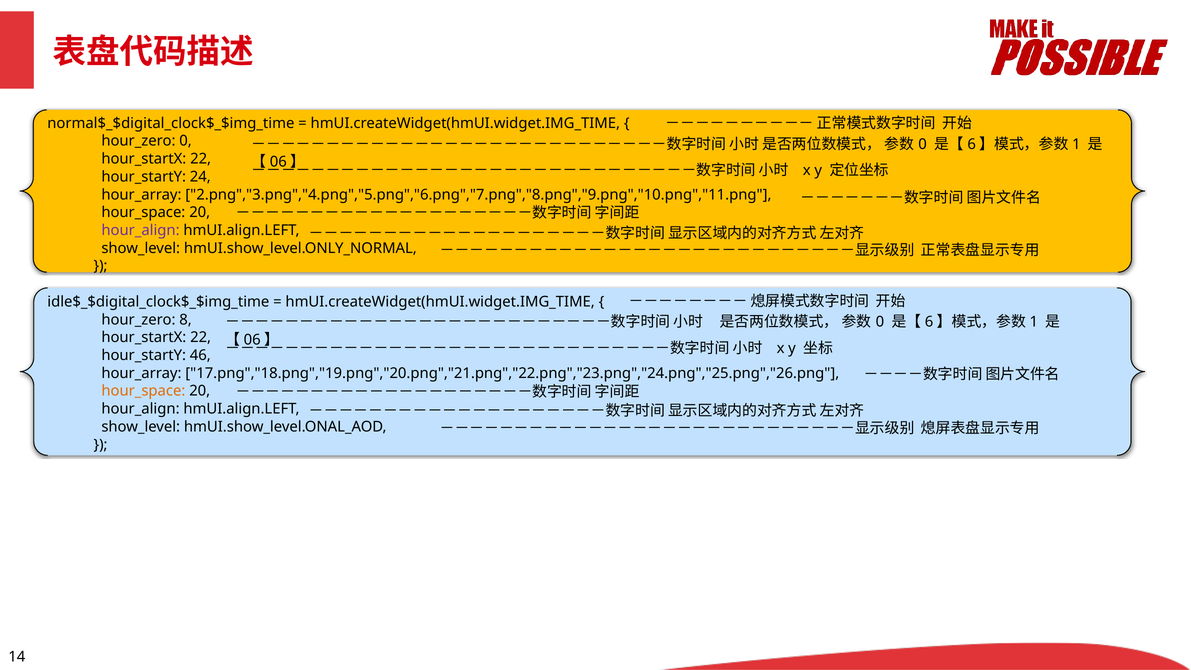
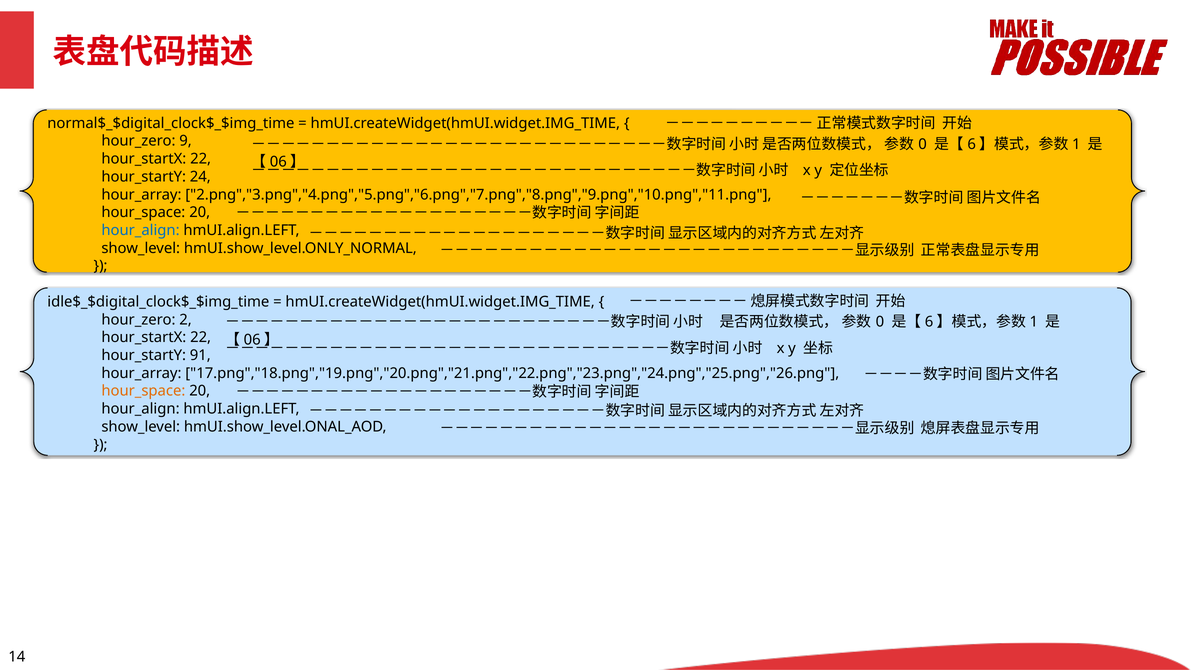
hour_zero 0: 0 -> 9
hour_align at (141, 230) colour: purple -> blue
8: 8 -> 2
46: 46 -> 91
